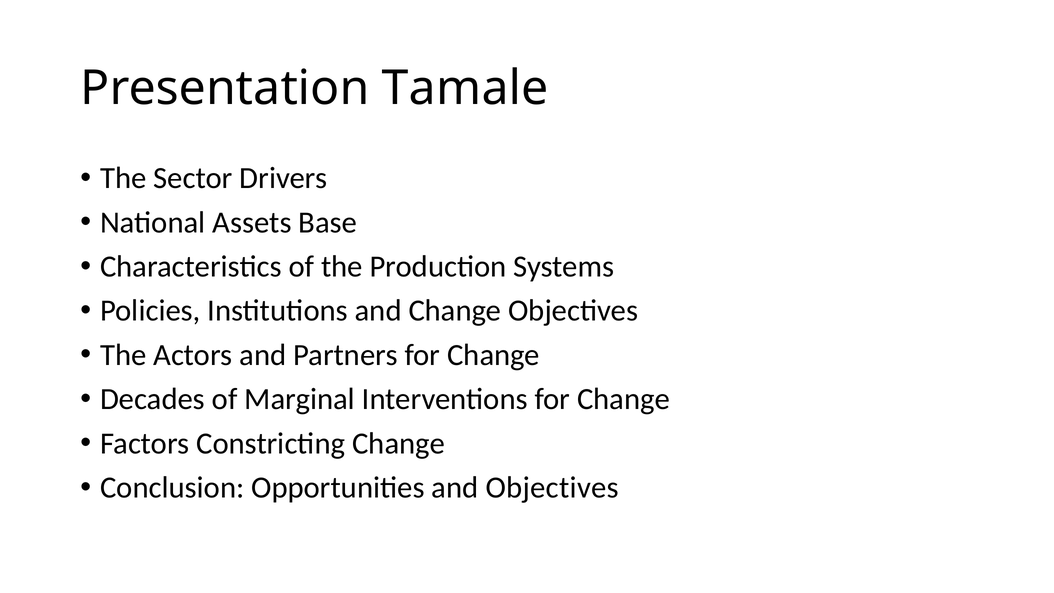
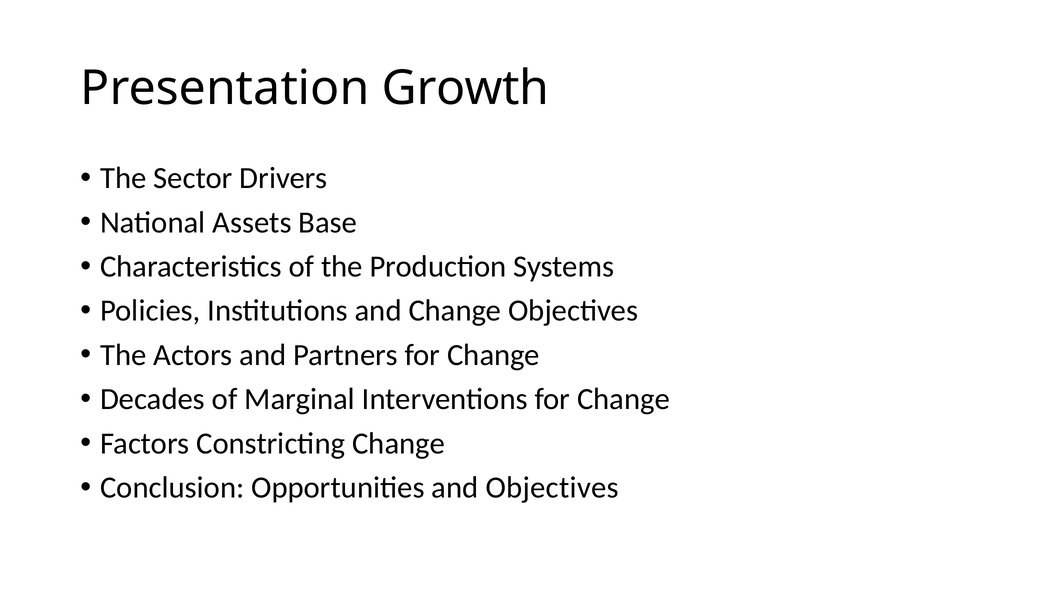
Tamale: Tamale -> Growth
